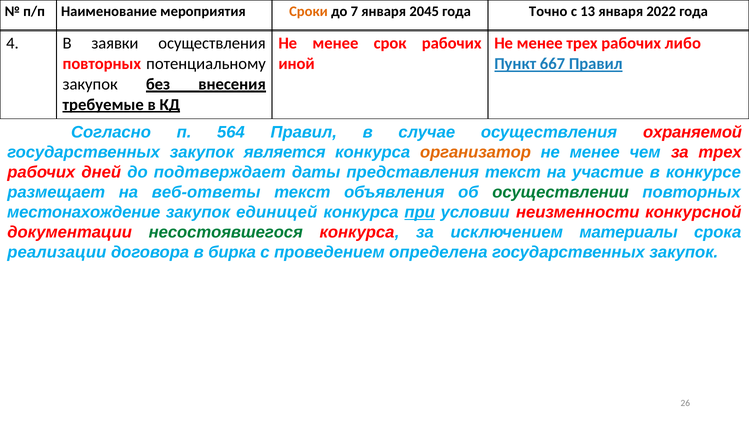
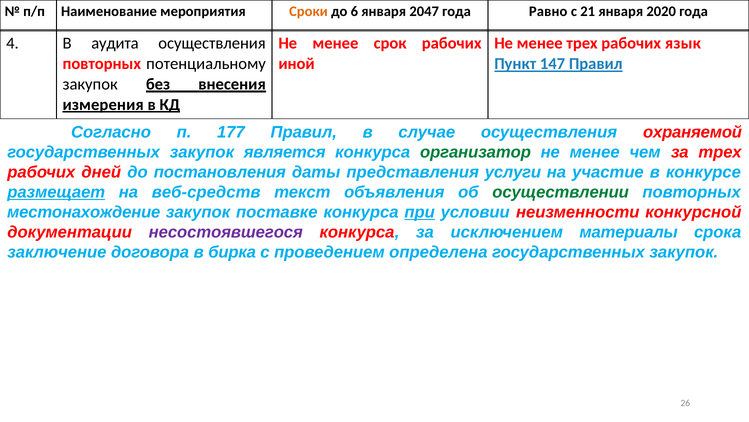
7: 7 -> 6
2045: 2045 -> 2047
Точно: Точно -> Равно
13: 13 -> 21
2022: 2022 -> 2020
заявки: заявки -> аудита
либо: либо -> язык
667: 667 -> 147
требуемые: требуемые -> измерения
564: 564 -> 177
организатор colour: orange -> green
подтверждает: подтверждает -> постановления
представления текст: текст -> услуги
размещает underline: none -> present
веб-ответы: веб-ответы -> веб-средств
единицей: единицей -> поставке
несостоявшегося colour: green -> purple
реализации: реализации -> заключение
